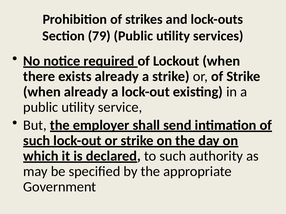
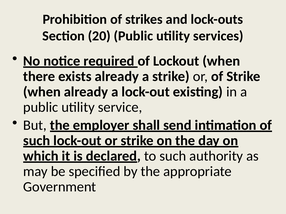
79: 79 -> 20
